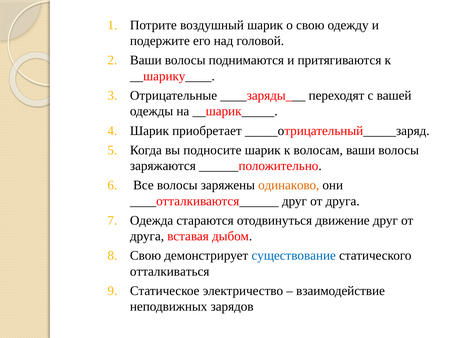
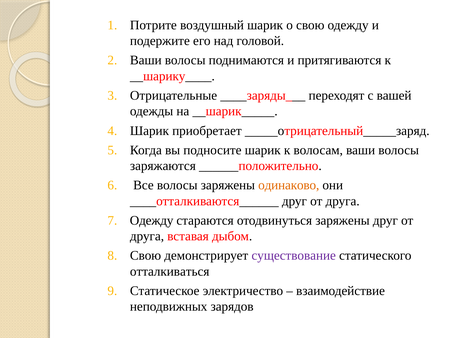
Одежда at (152, 220): Одежда -> Одежду
отодвинуться движение: движение -> заряжены
существование colour: blue -> purple
